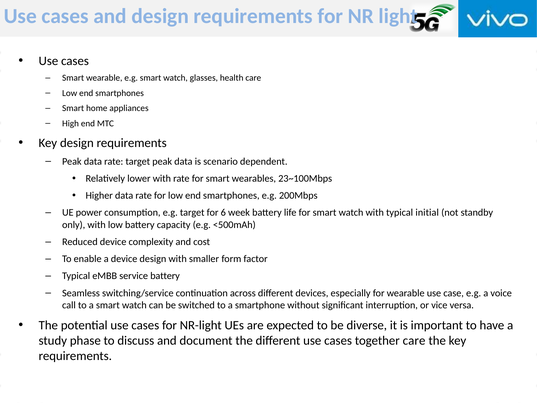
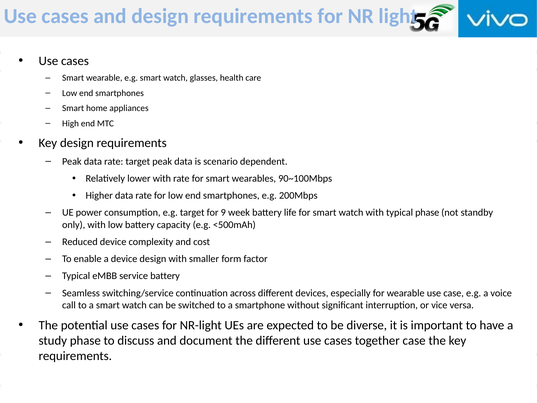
23~100Mbps: 23~100Mbps -> 90~100Mbps
6: 6 -> 9
typical initial: initial -> phase
together care: care -> case
